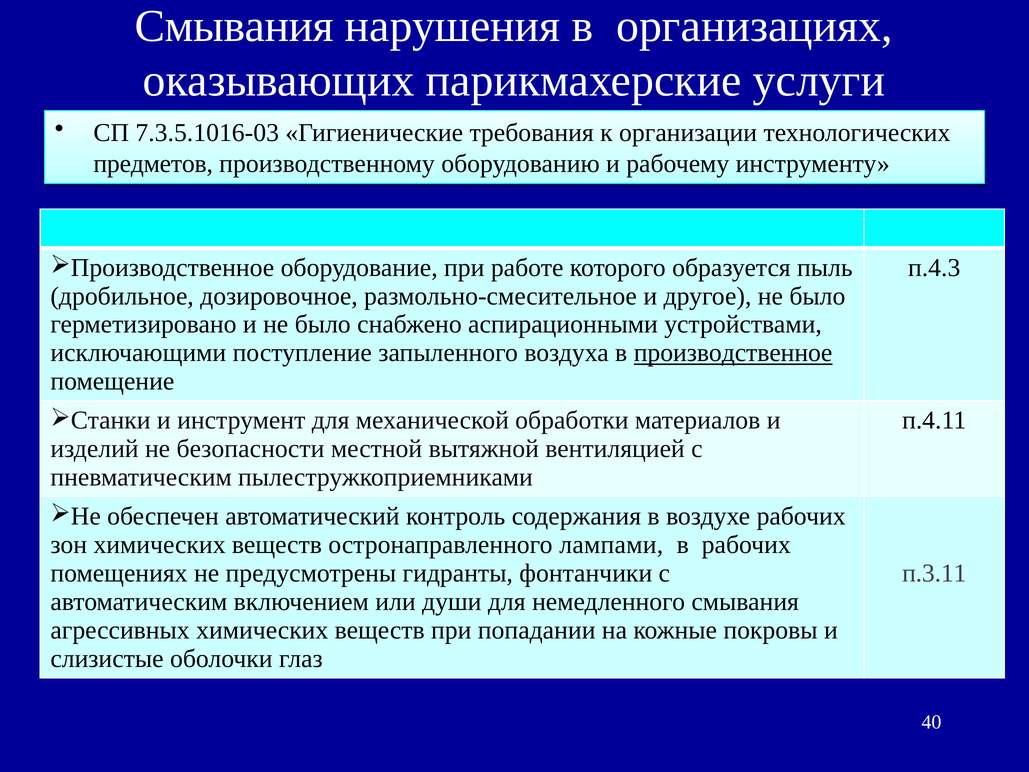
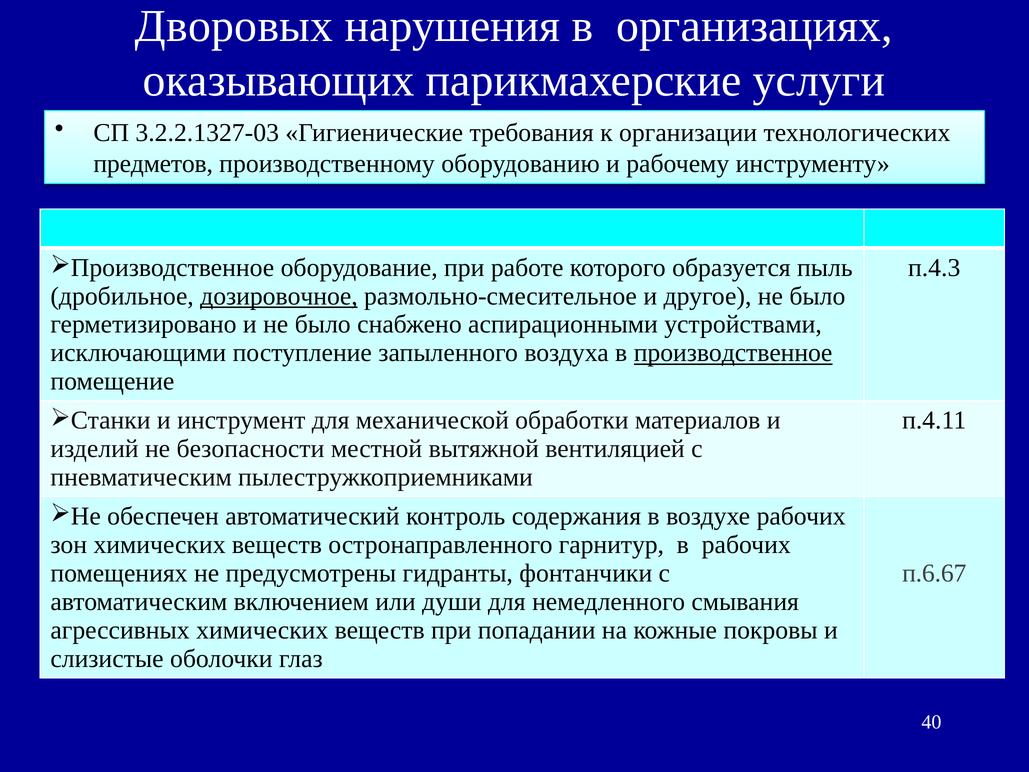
Смывания at (234, 26): Смывания -> Дворовых
7.3.5.1016-03: 7.3.5.1016-03 -> 3.2.2.1327-03
дозировочное underline: none -> present
лампами: лампами -> гарнитур
п.3.11: п.3.11 -> п.6.67
